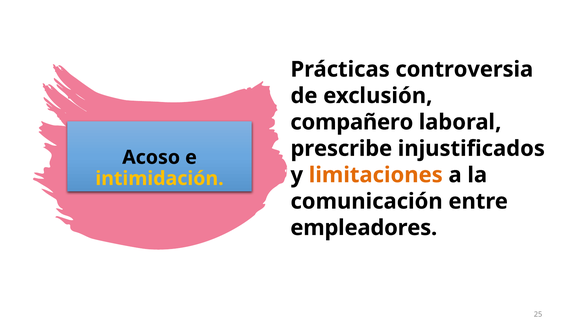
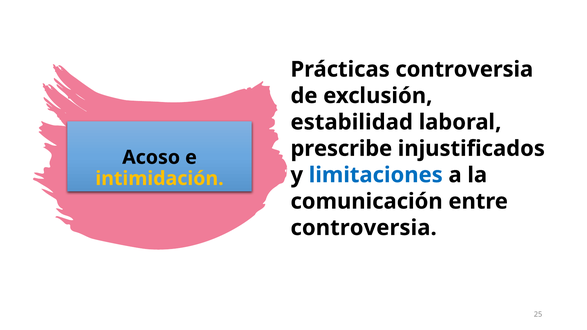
compañero: compañero -> estabilidad
limitaciones colour: orange -> blue
empleadores at (364, 228): empleadores -> controversia
